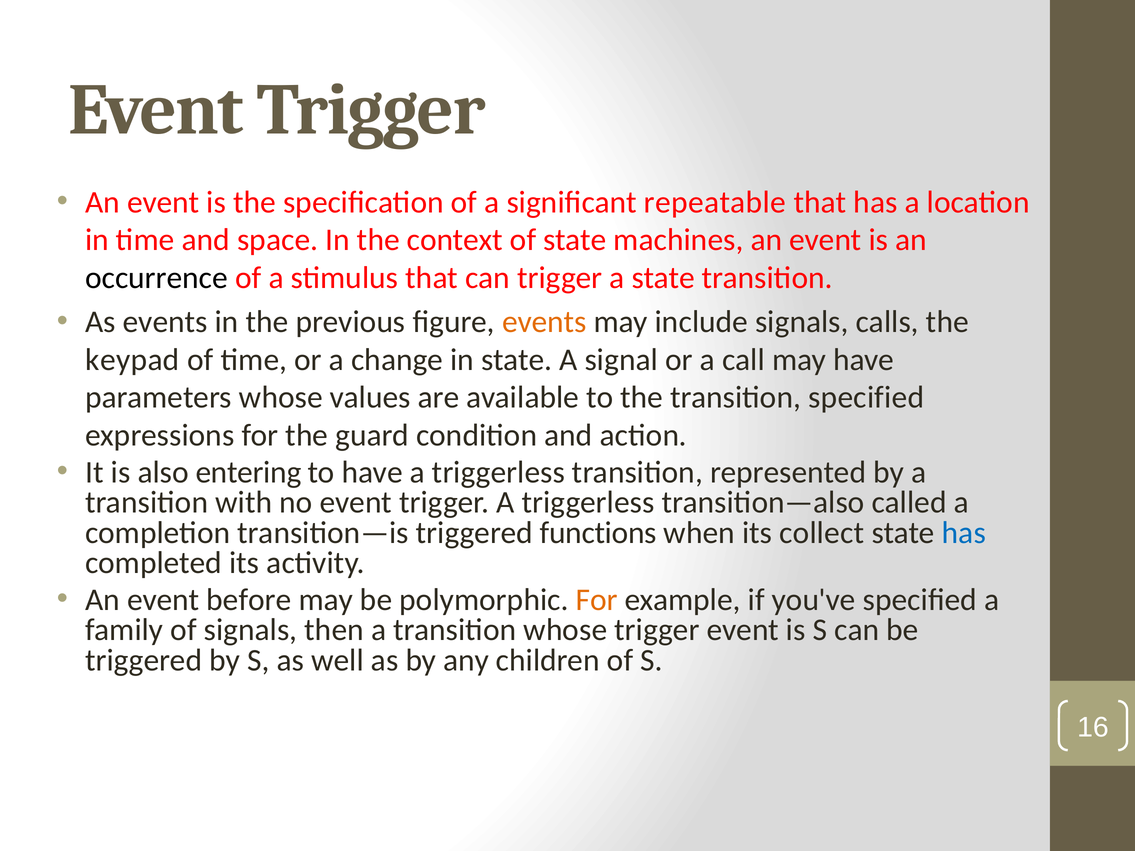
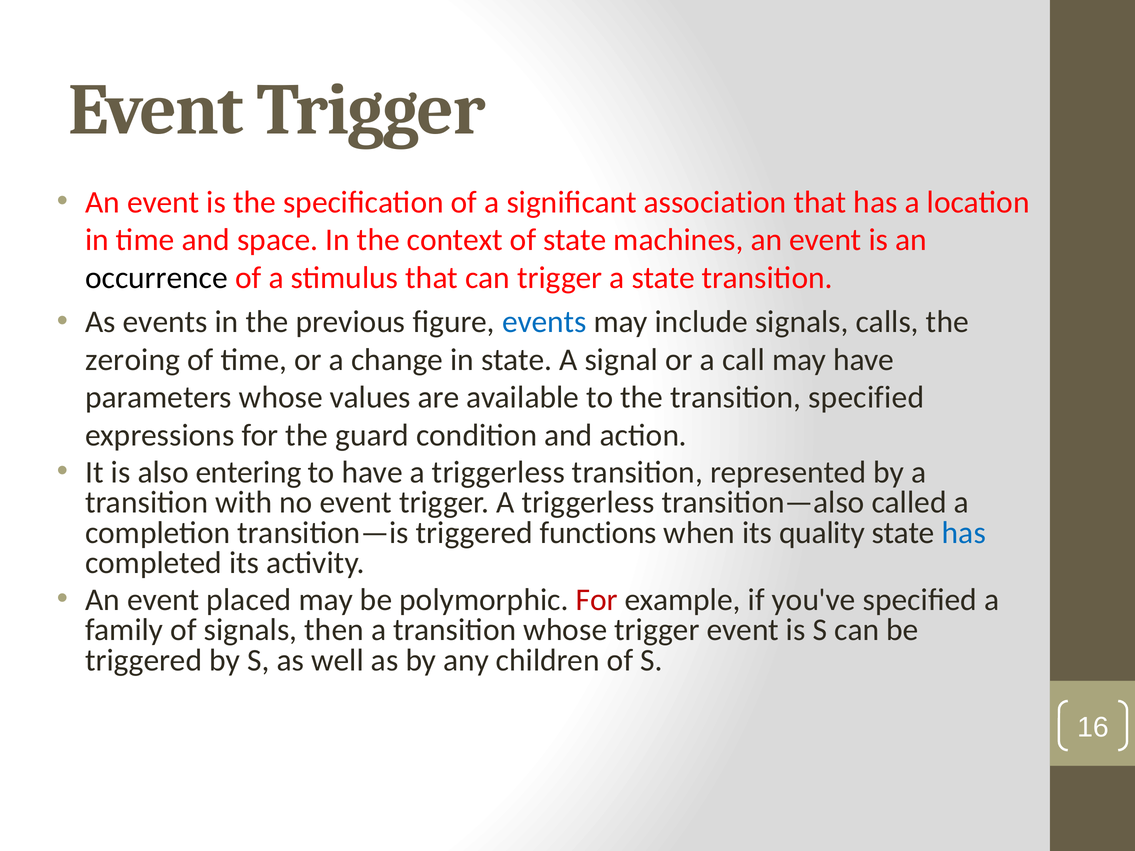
repeatable: repeatable -> association
events at (544, 322) colour: orange -> blue
keypad: keypad -> zeroing
collect: collect -> quality
before: before -> placed
For at (597, 600) colour: orange -> red
